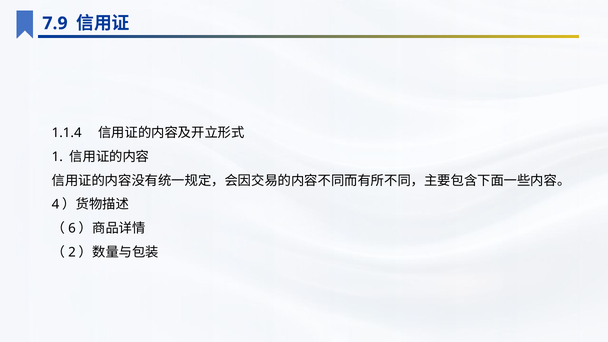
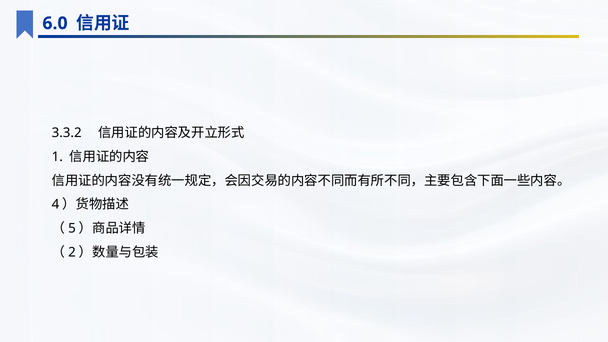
7.9: 7.9 -> 6.0
1.1.4: 1.1.4 -> 3.3.2
6: 6 -> 5
